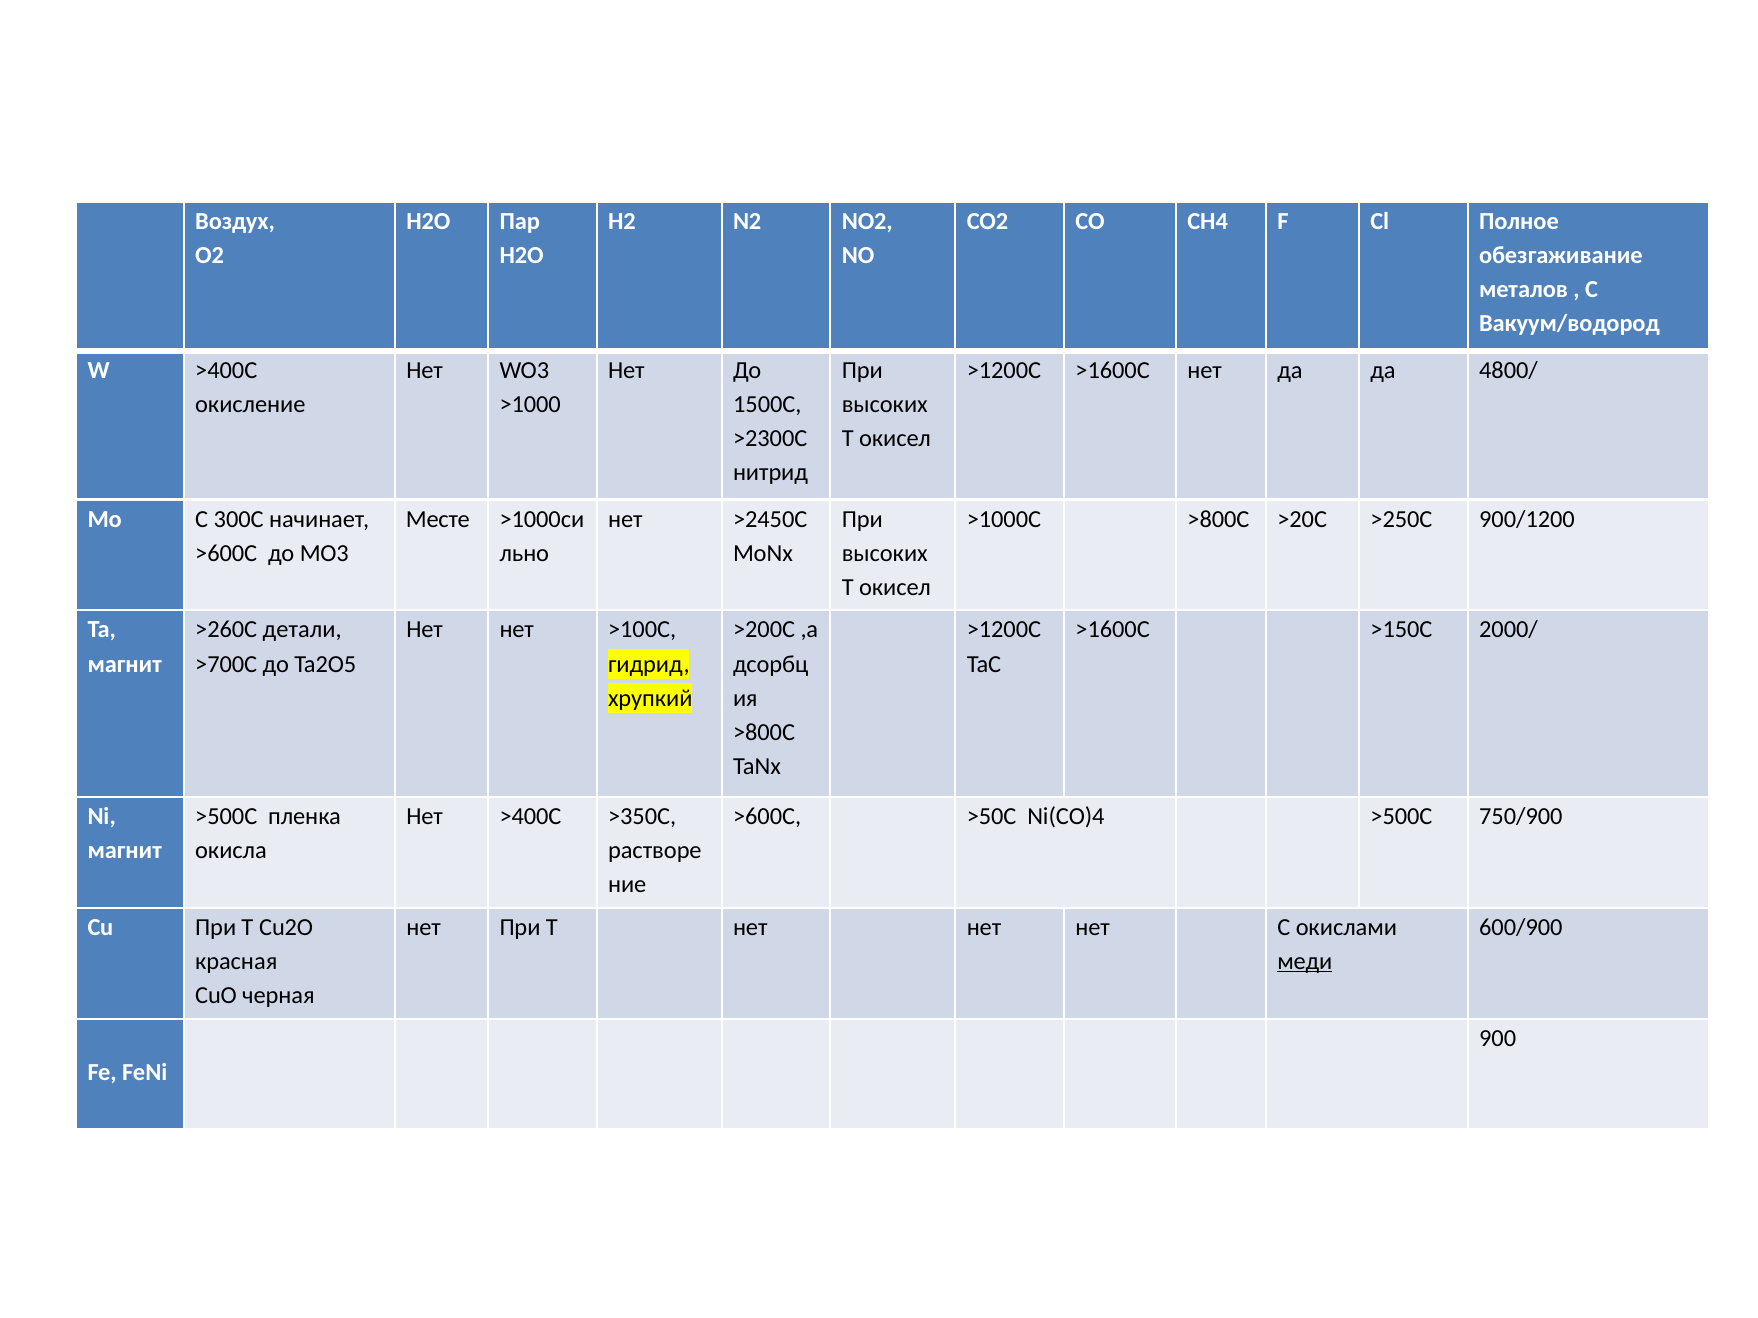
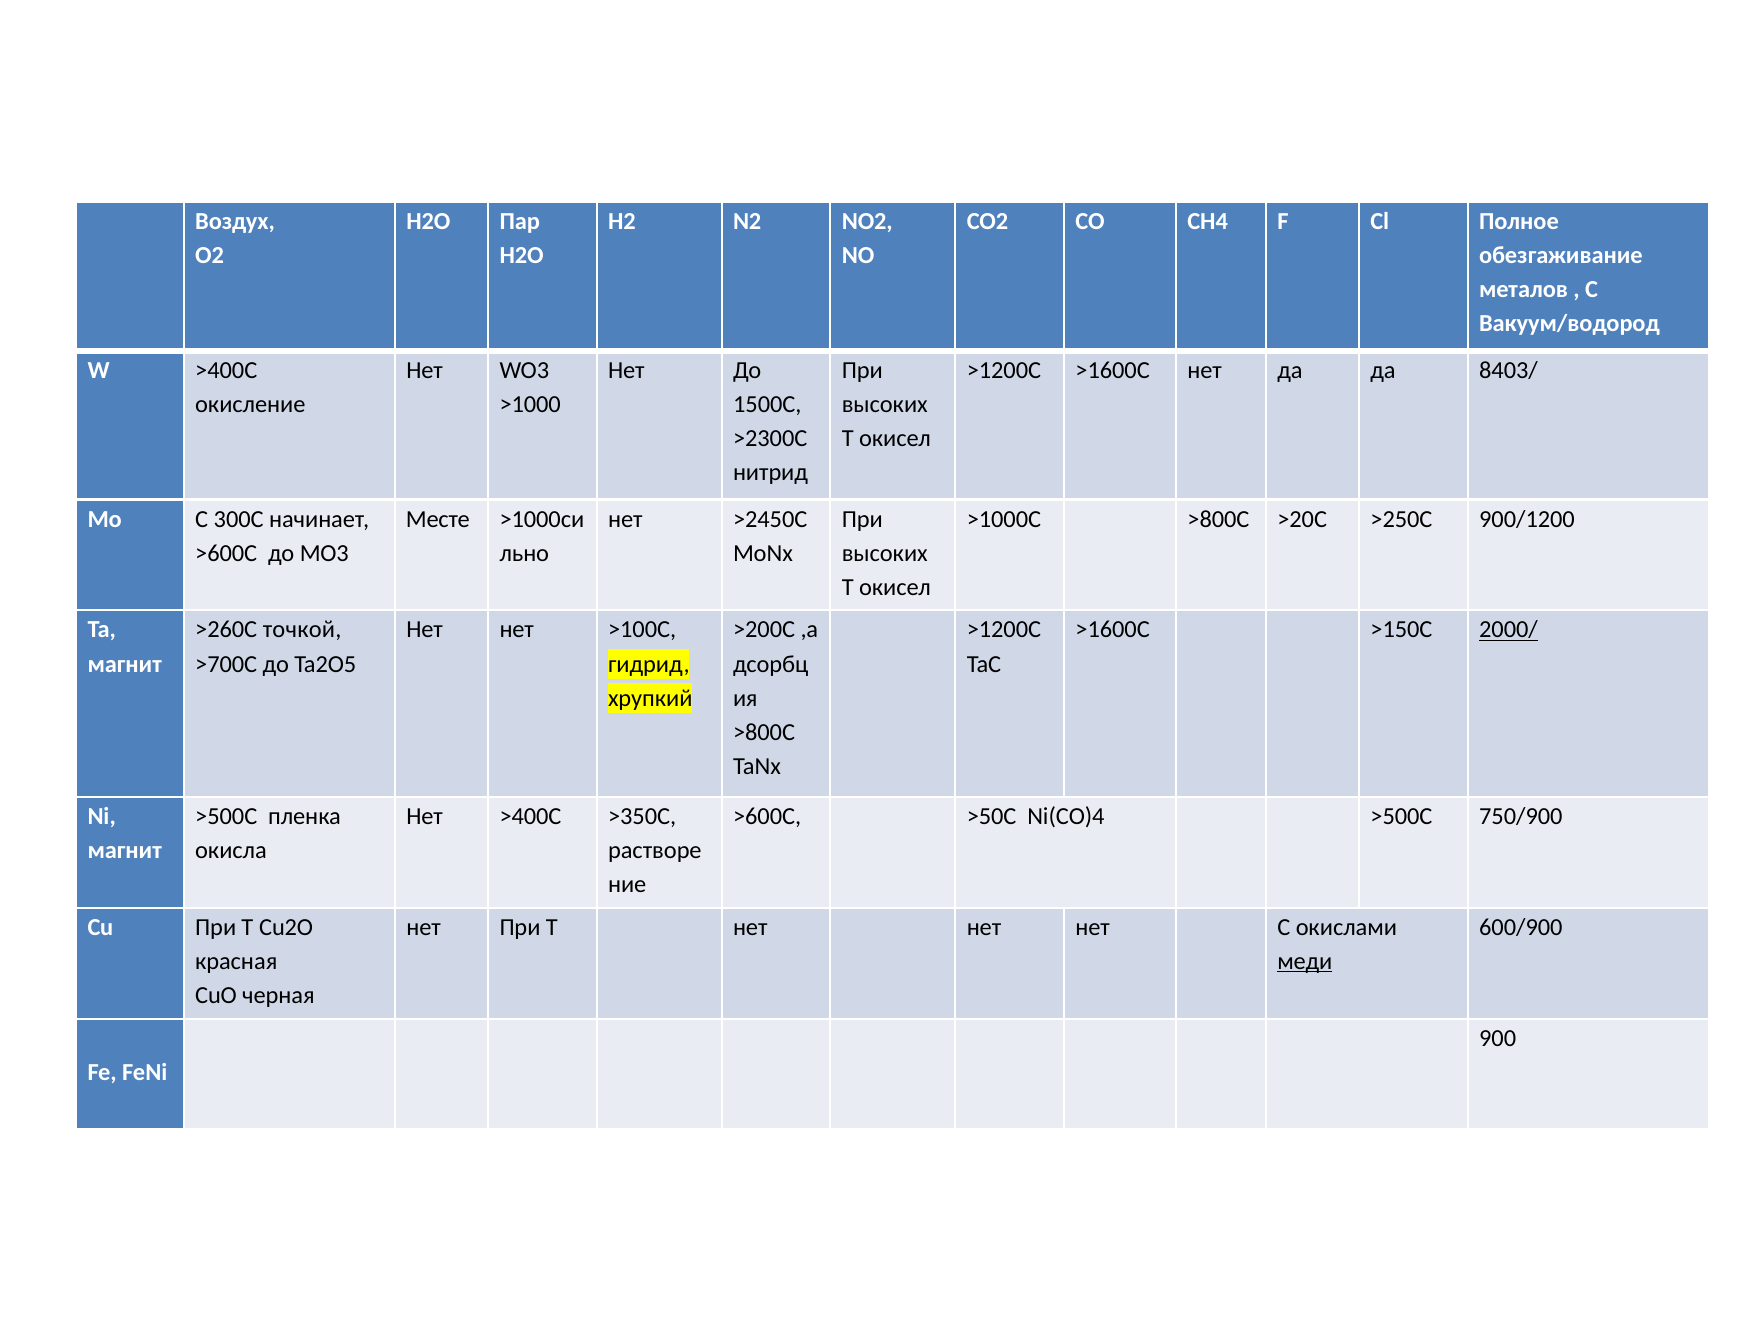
4800/: 4800/ -> 8403/
детали: детали -> точкой
2000/ underline: none -> present
